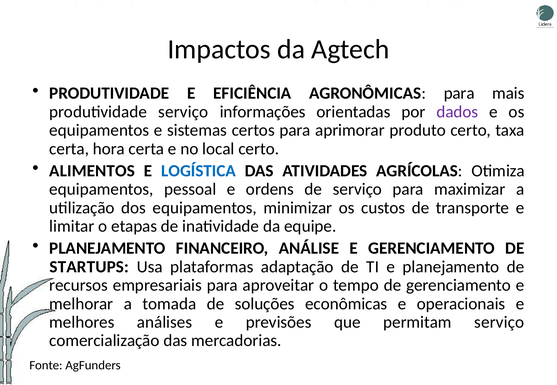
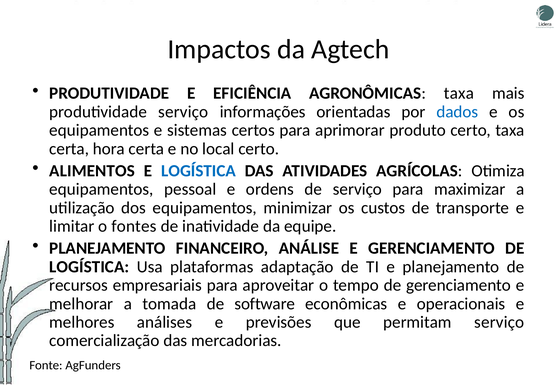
AGRONÔMICAS para: para -> taxa
dados colour: purple -> blue
etapas: etapas -> fontes
STARTUPS at (89, 267): STARTUPS -> LOGÍSTICA
soluções: soluções -> software
